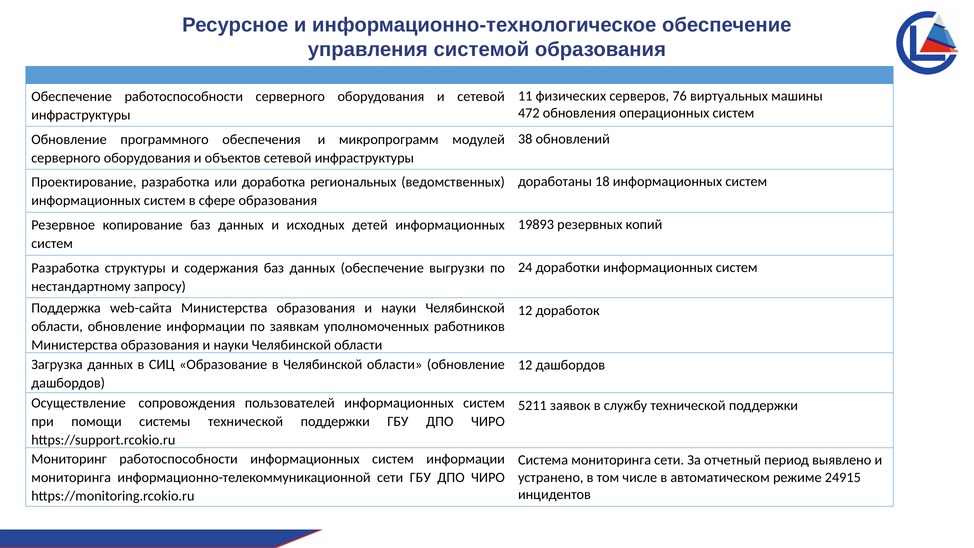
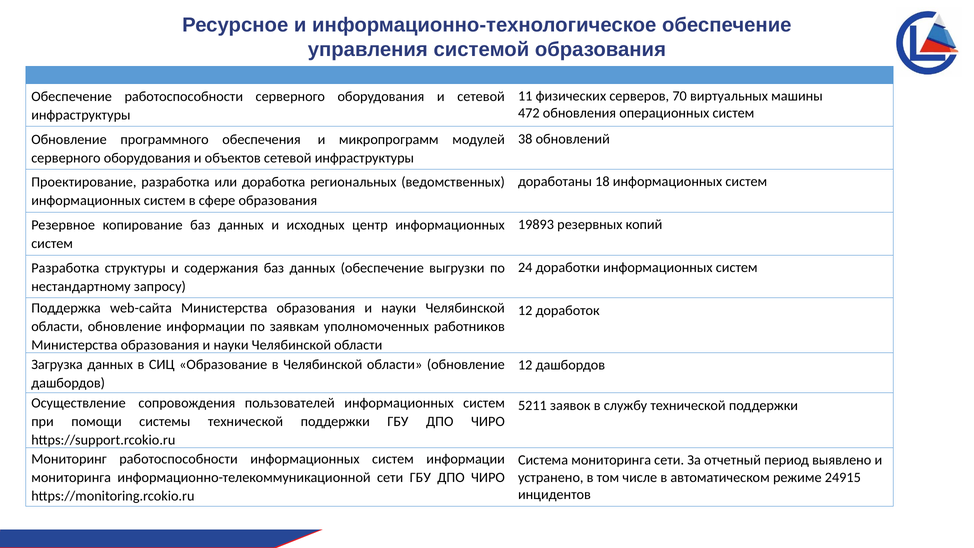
76: 76 -> 70
детей: детей -> центр
